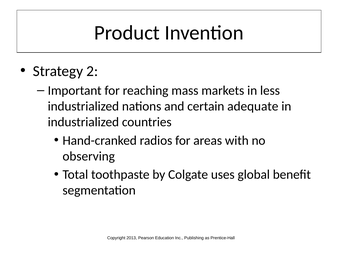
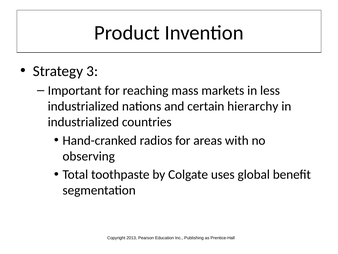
2: 2 -> 3
adequate: adequate -> hierarchy
